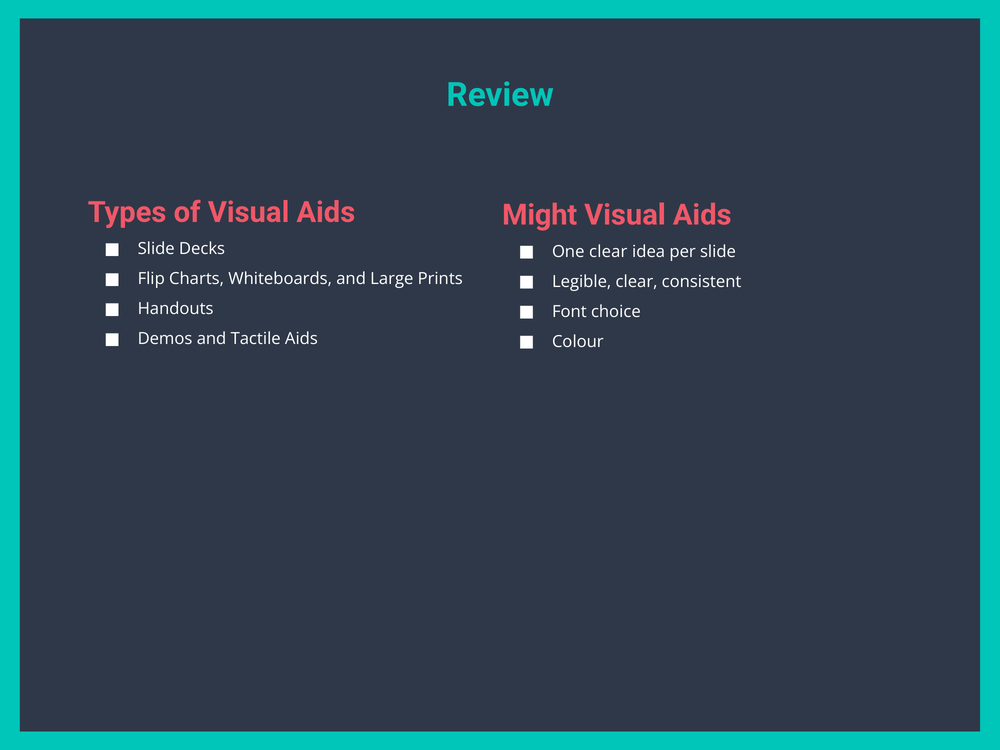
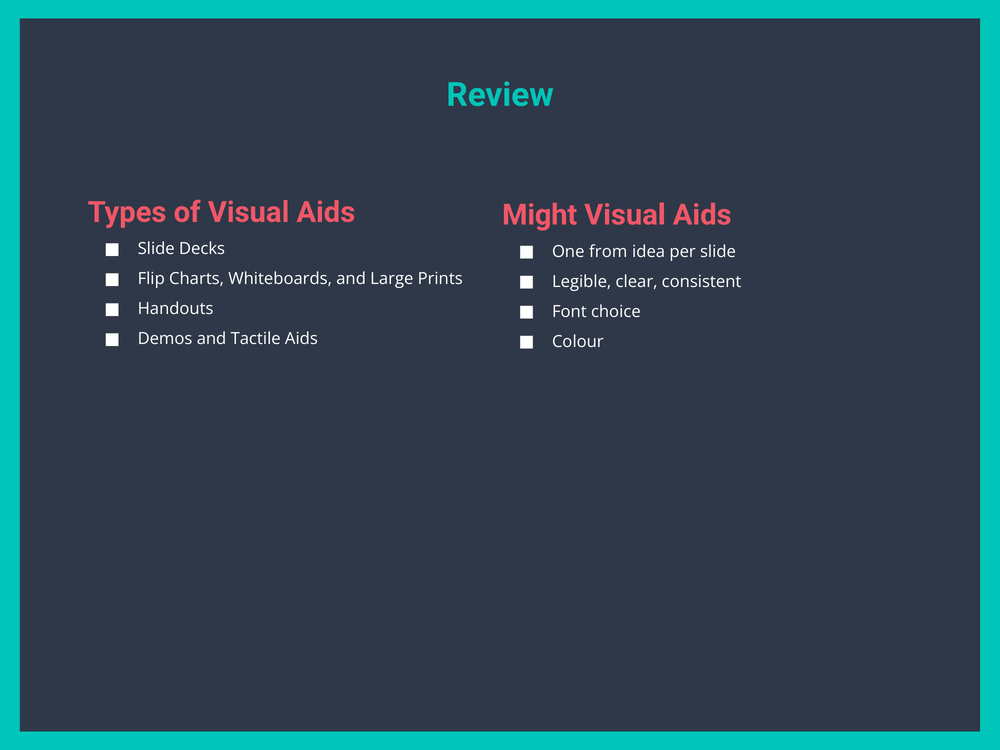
One clear: clear -> from
